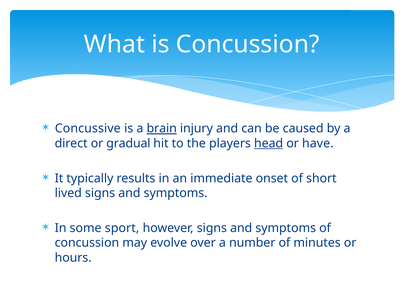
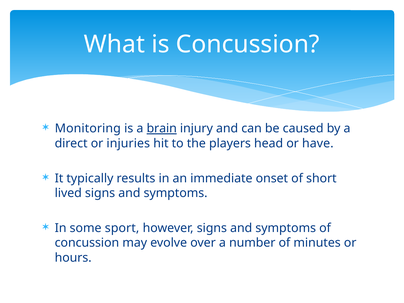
Concussive: Concussive -> Monitoring
gradual: gradual -> injuries
head underline: present -> none
